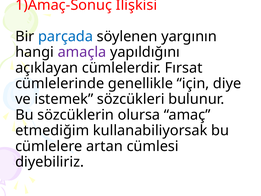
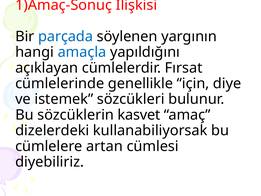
amaçla colour: purple -> blue
olursa: olursa -> kasvet
etmediğim: etmediğim -> dizelerdeki
